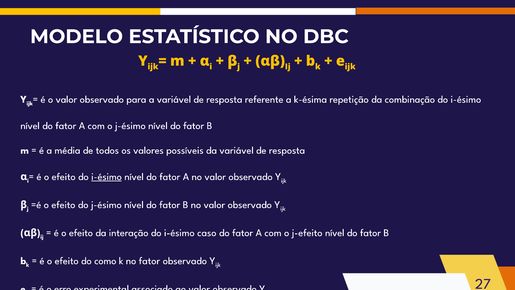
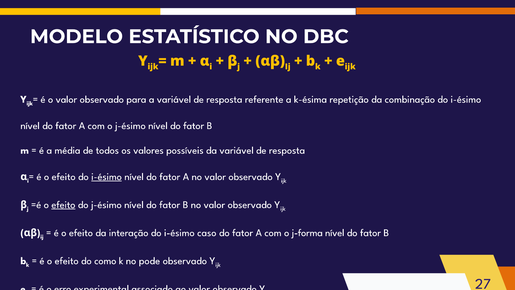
efeito at (63, 204) underline: none -> present
j-efeito: j-efeito -> j-forma
no fator: fator -> pode
